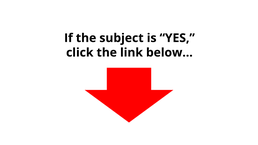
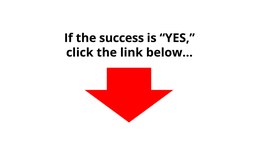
subject: subject -> success
